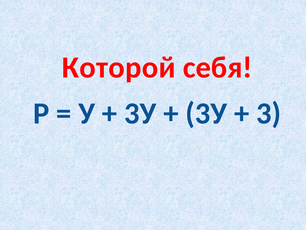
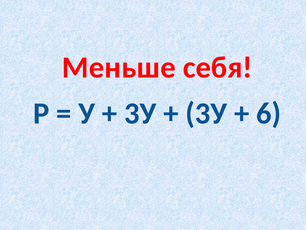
Которой: Которой -> Меньше
3: 3 -> 6
